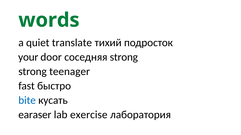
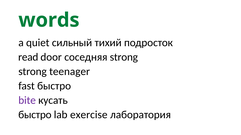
translate: translate -> сильный
your: your -> read
bite colour: blue -> purple
earaser at (35, 115): earaser -> быстро
